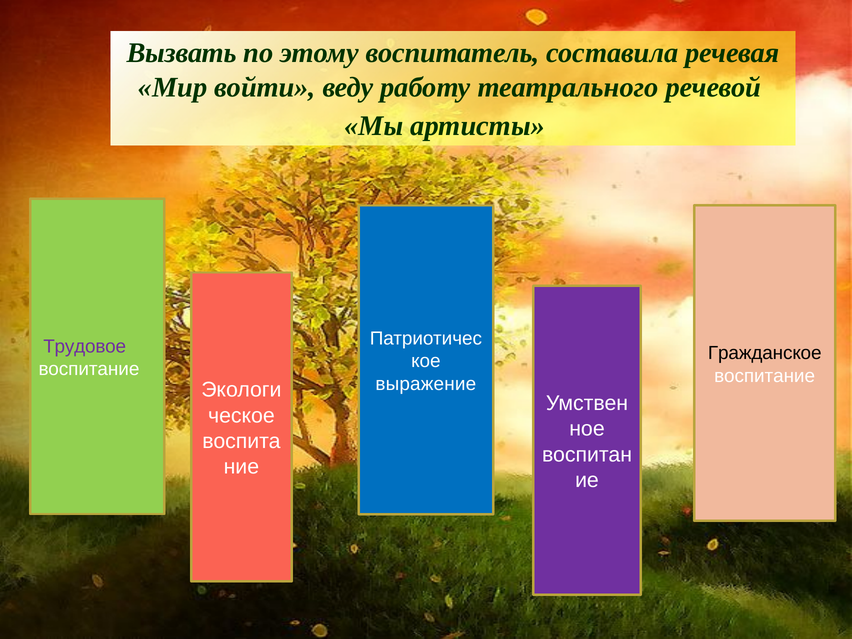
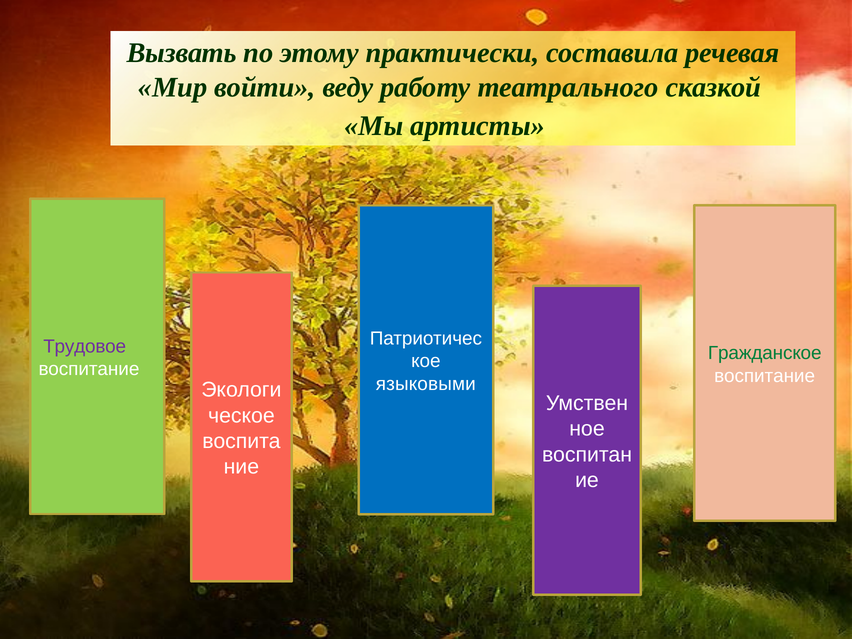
воспитатель: воспитатель -> практически
речевой: речевой -> сказкой
Гражданское colour: black -> green
выражение: выражение -> языковыми
